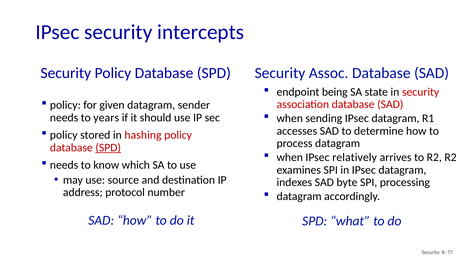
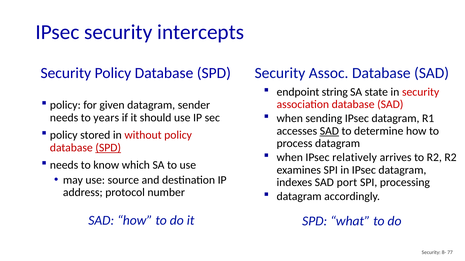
being: being -> string
SAD at (329, 131) underline: none -> present
hashing: hashing -> without
byte: byte -> port
